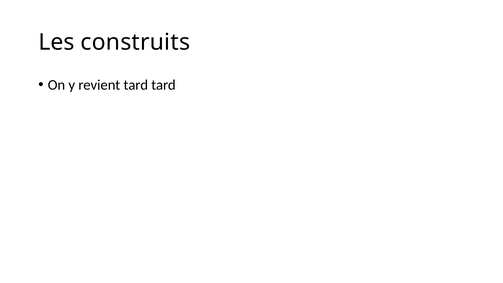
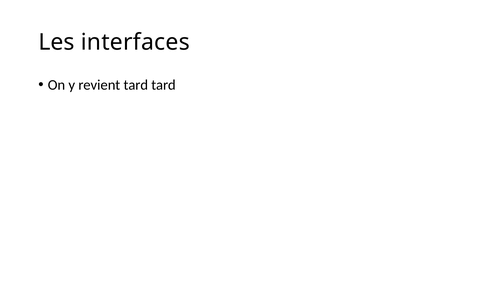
construits: construits -> interfaces
